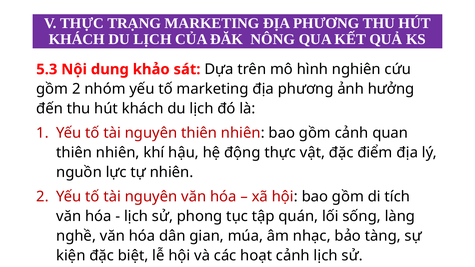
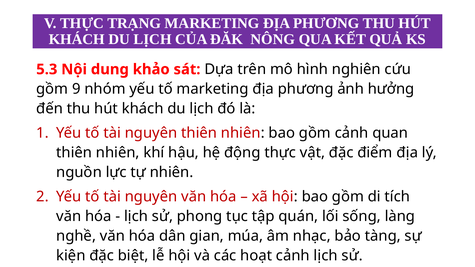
gồm 2: 2 -> 9
